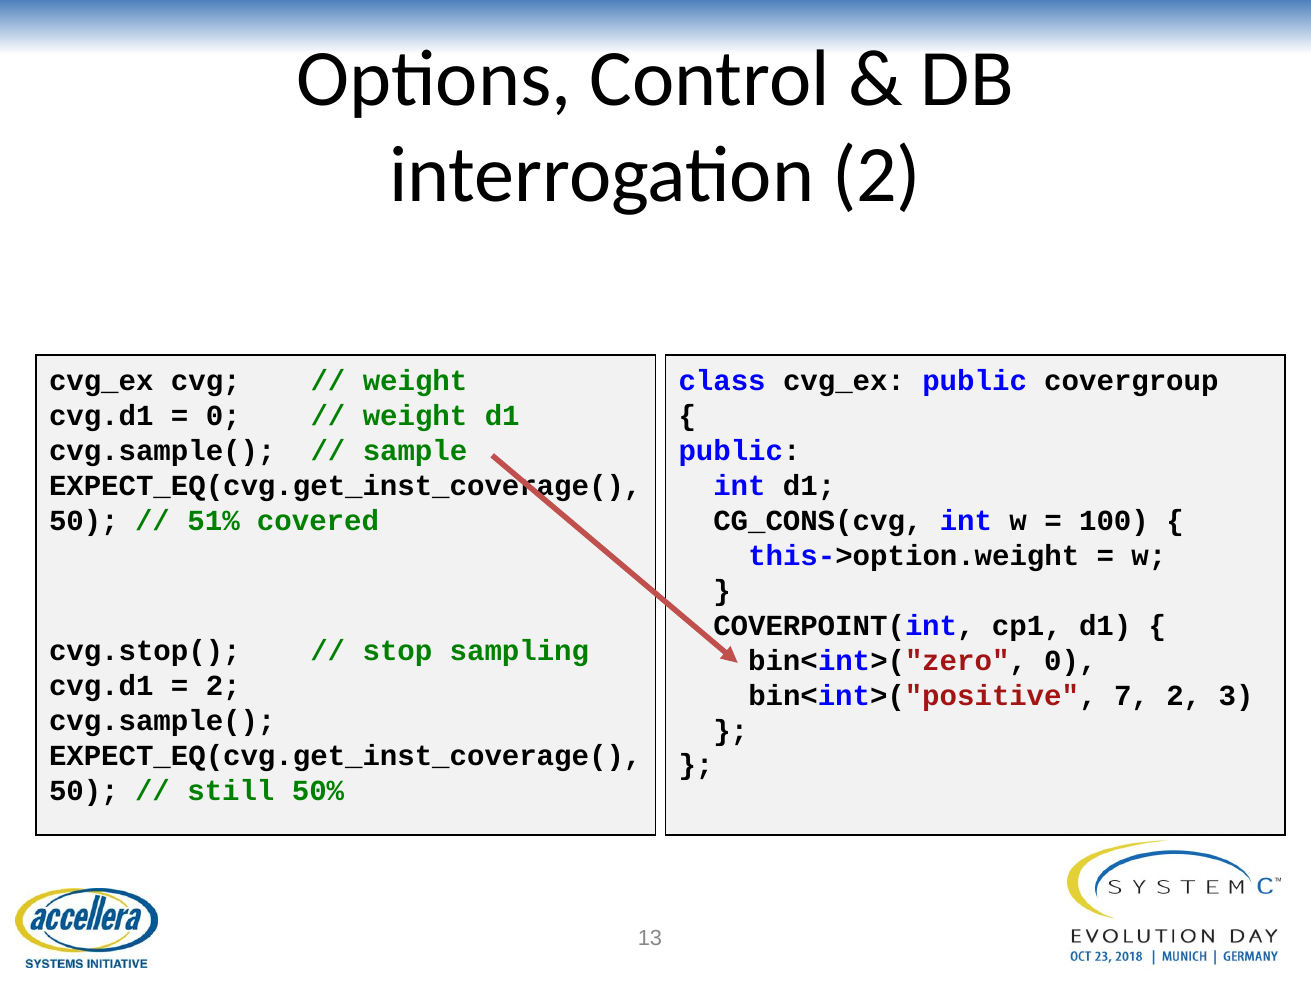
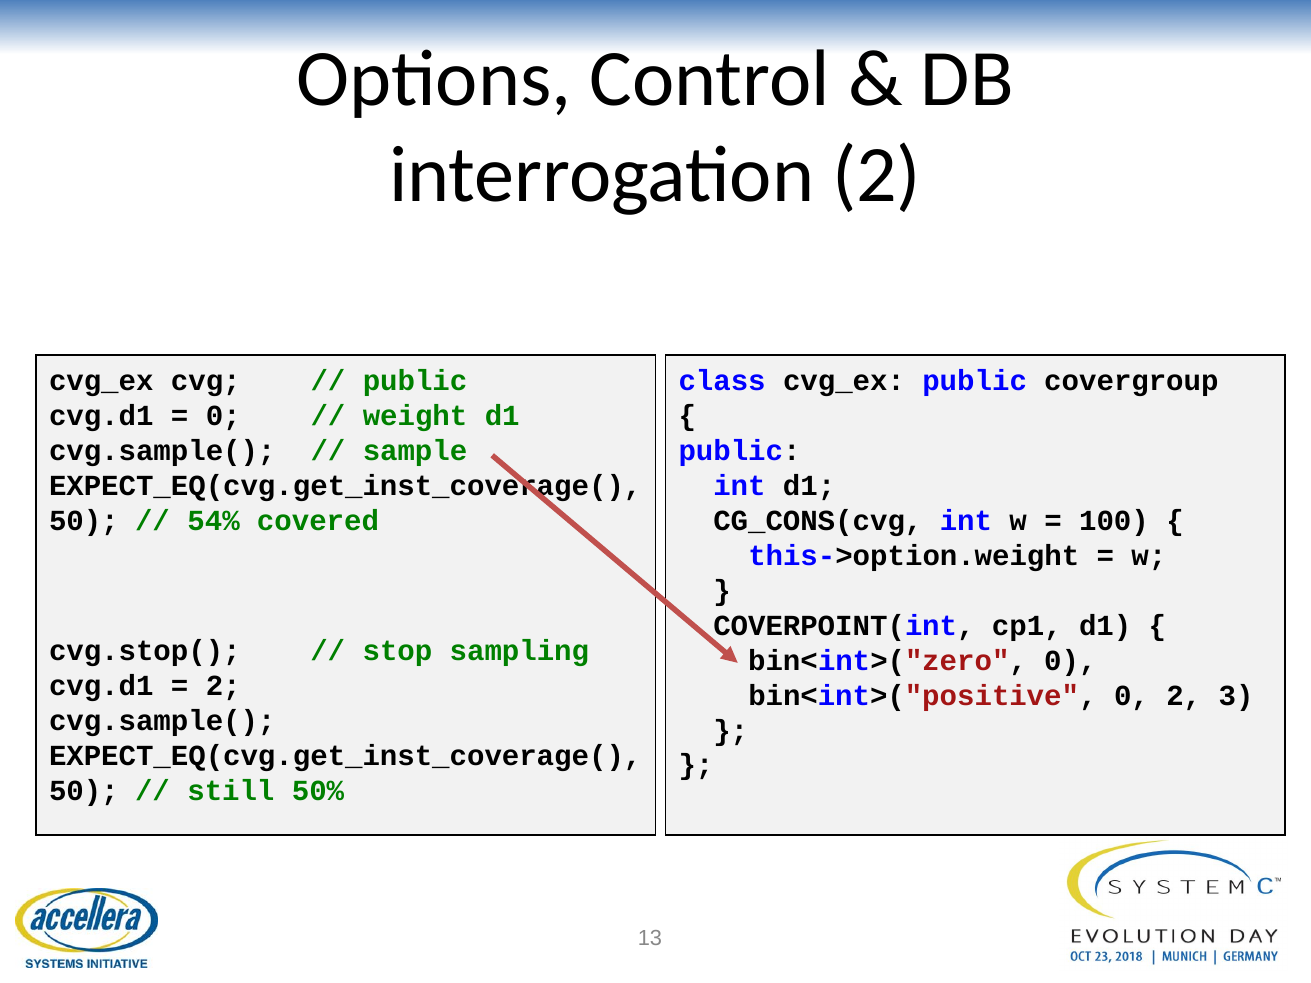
weight at (415, 381): weight -> public
51%: 51% -> 54%
bin<int>("positive 7: 7 -> 0
